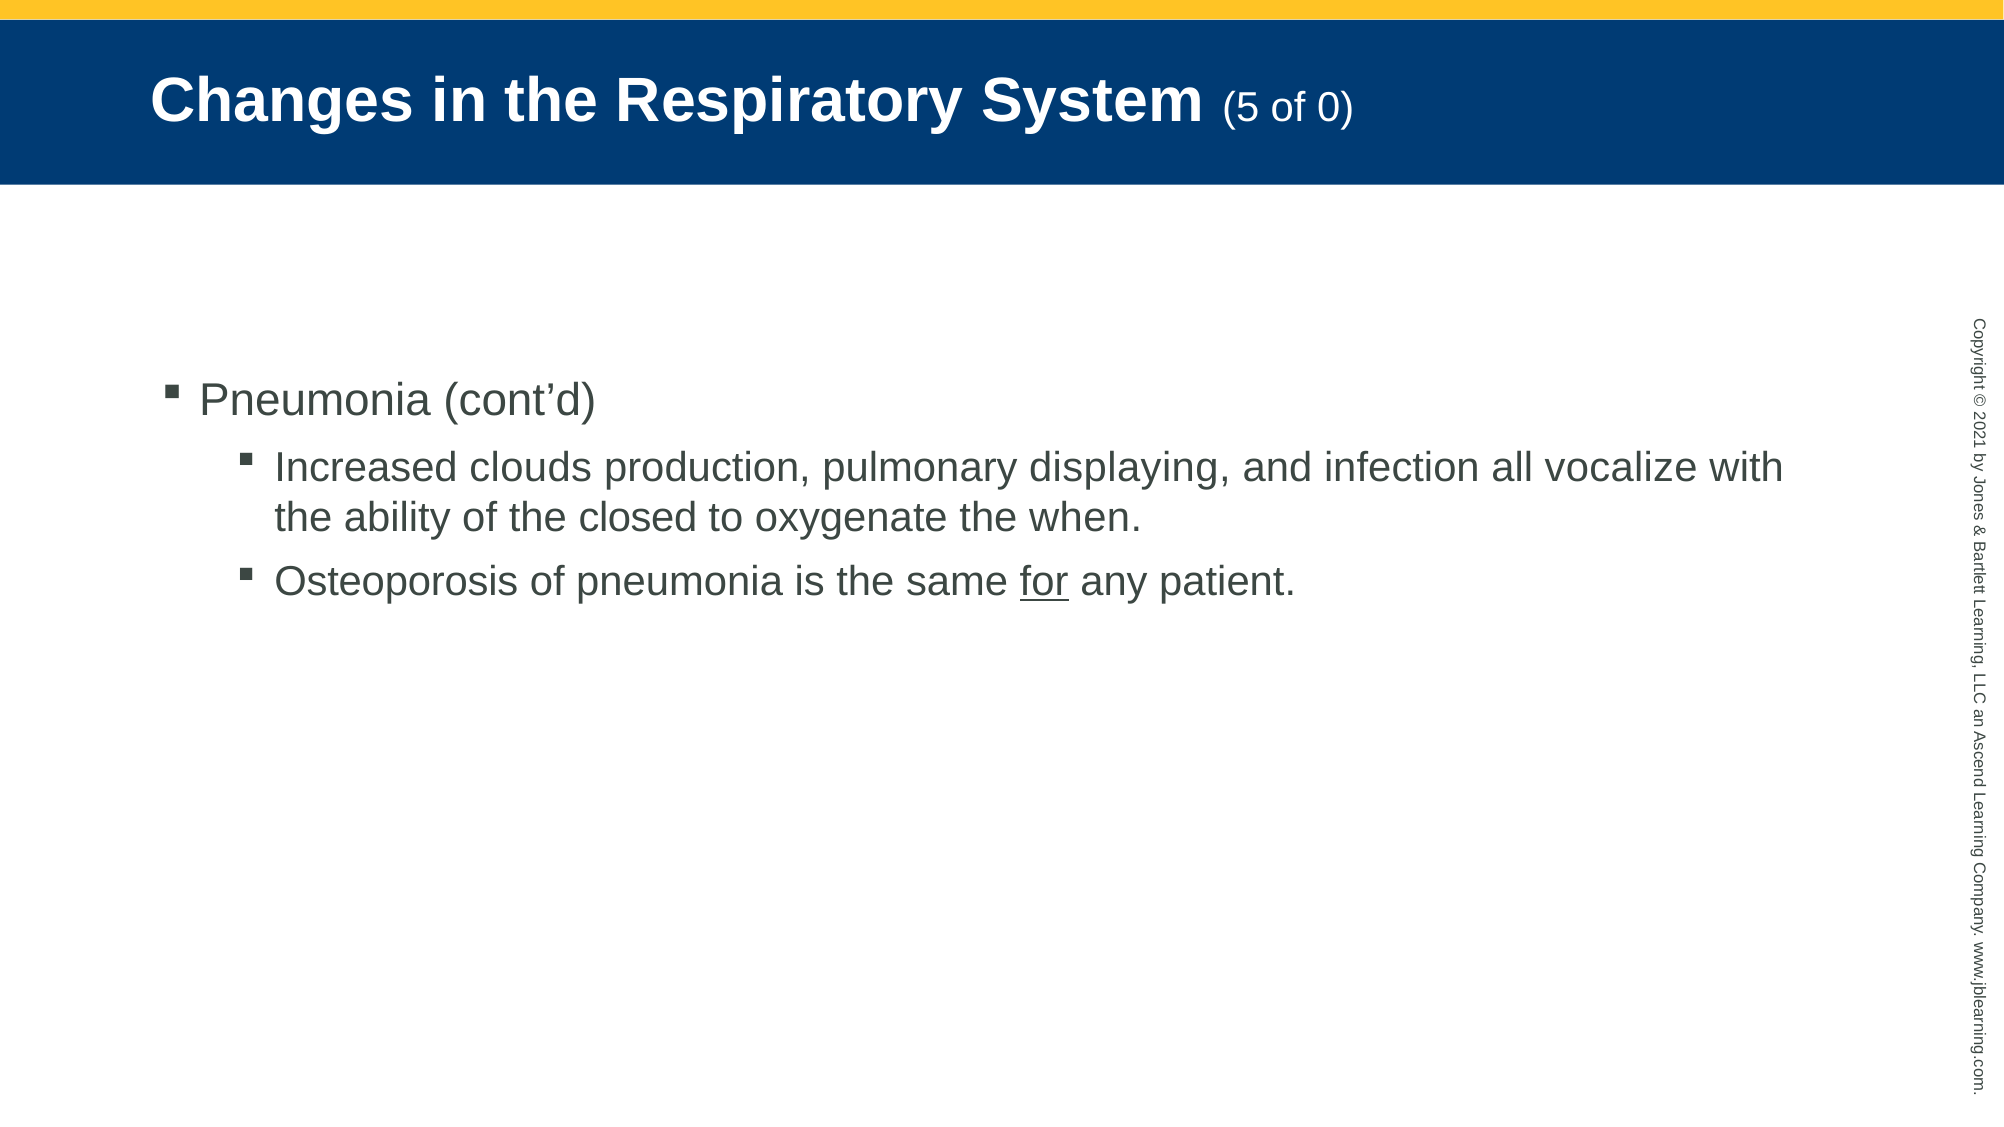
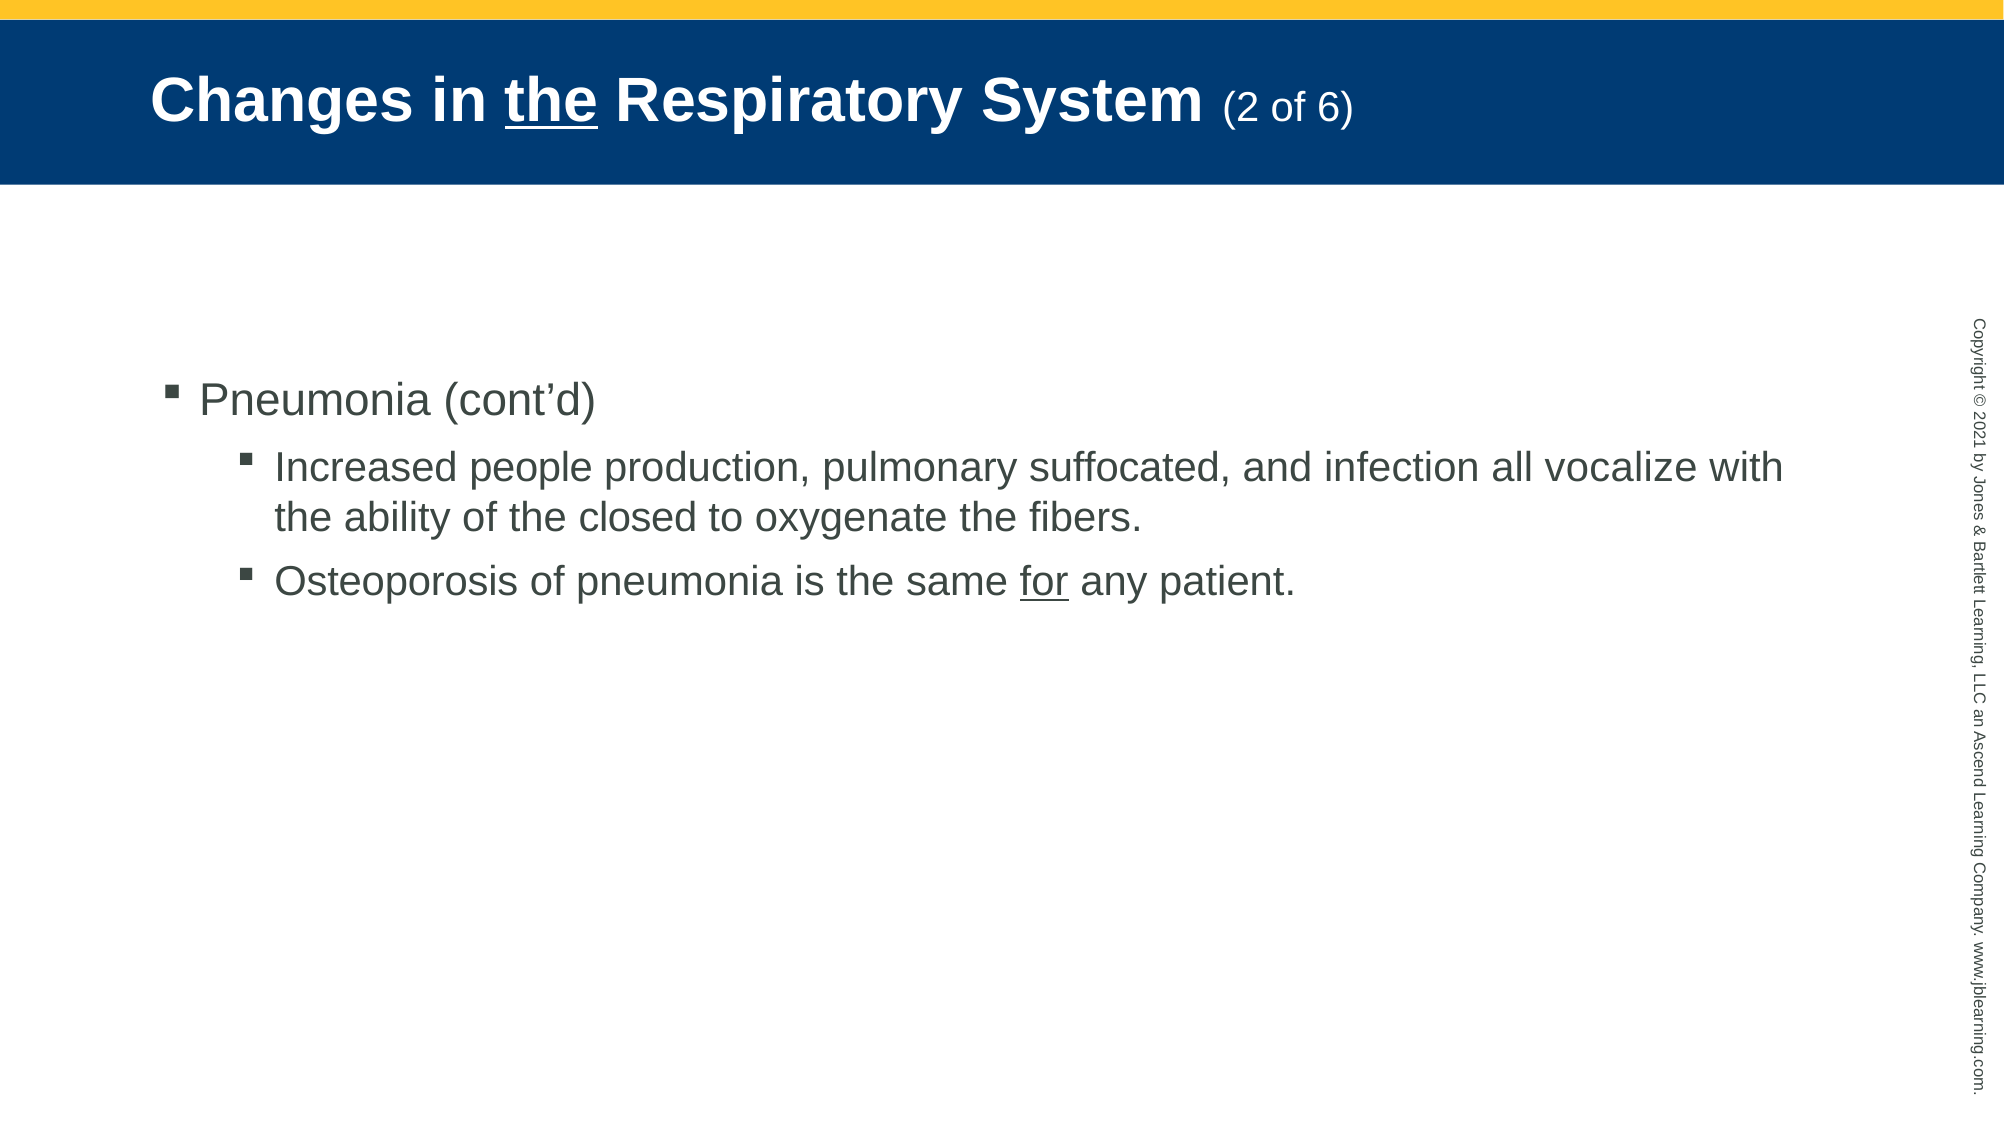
the at (552, 101) underline: none -> present
System 5: 5 -> 2
of 0: 0 -> 6
clouds: clouds -> people
displaying: displaying -> suffocated
when: when -> fibers
